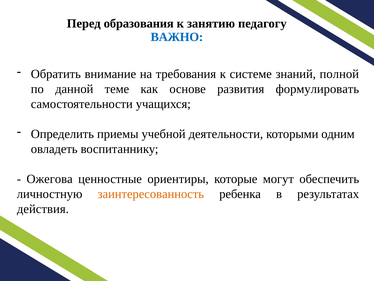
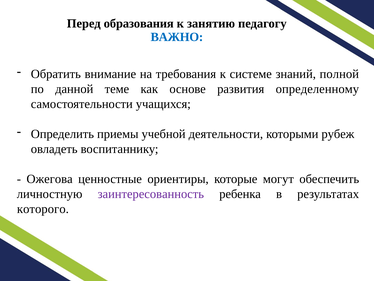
формулировать: формулировать -> определенному
одним: одним -> рубеж
заинтересованность colour: orange -> purple
действия: действия -> которого
